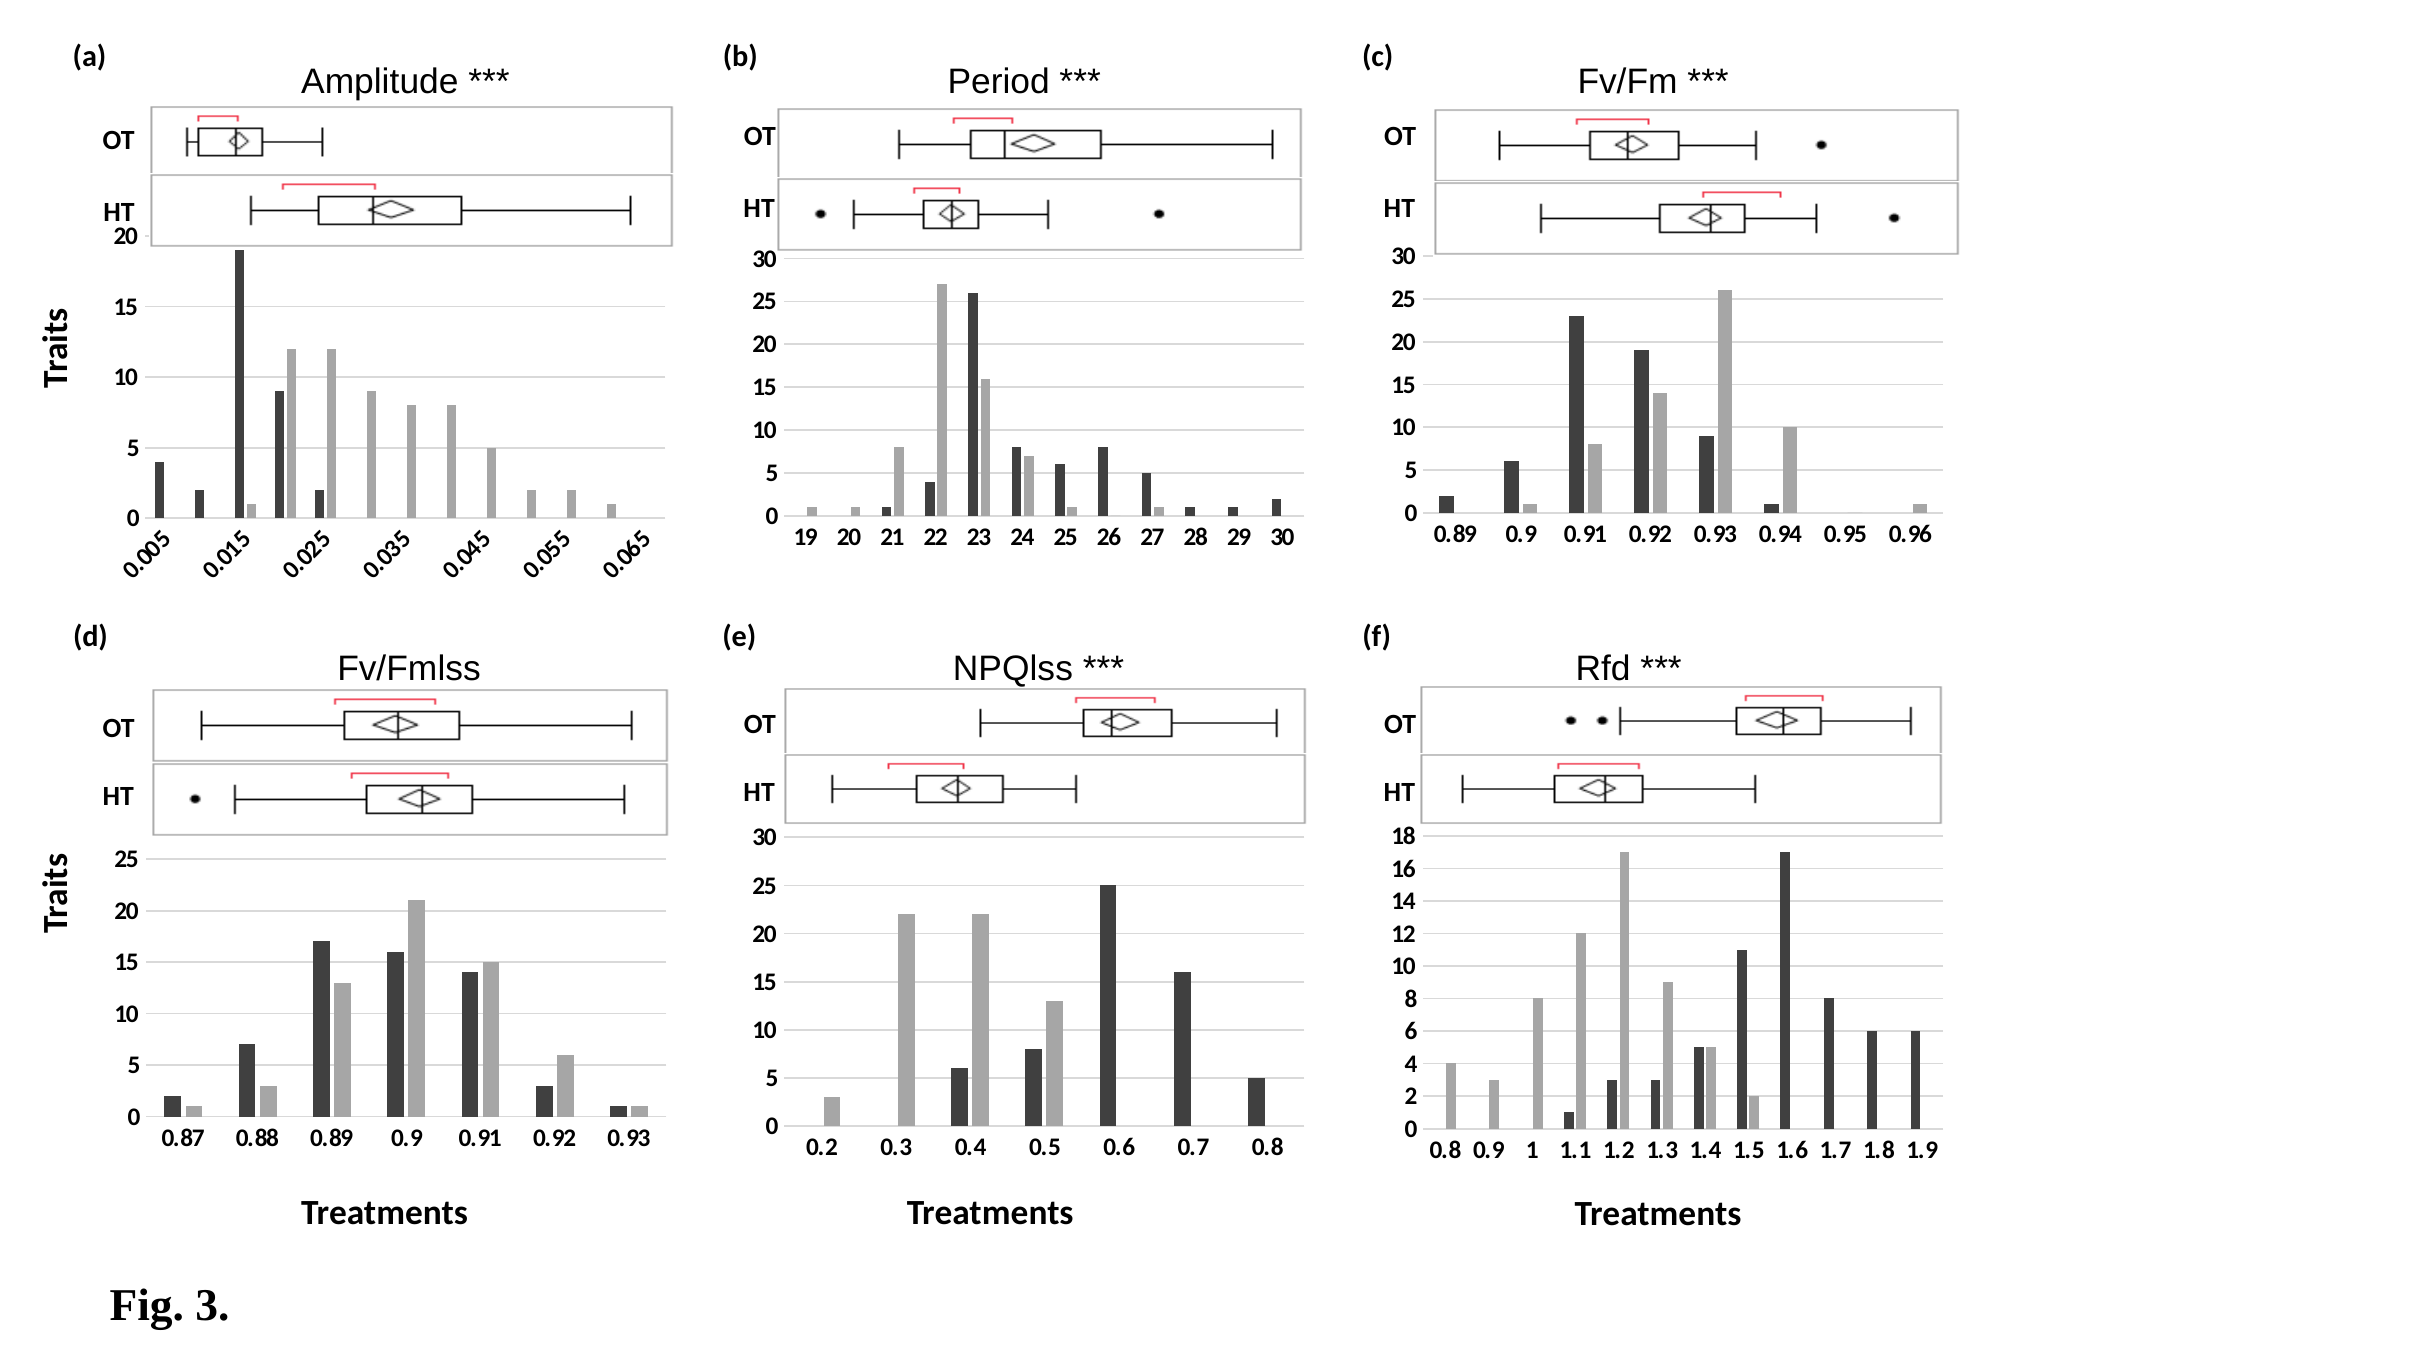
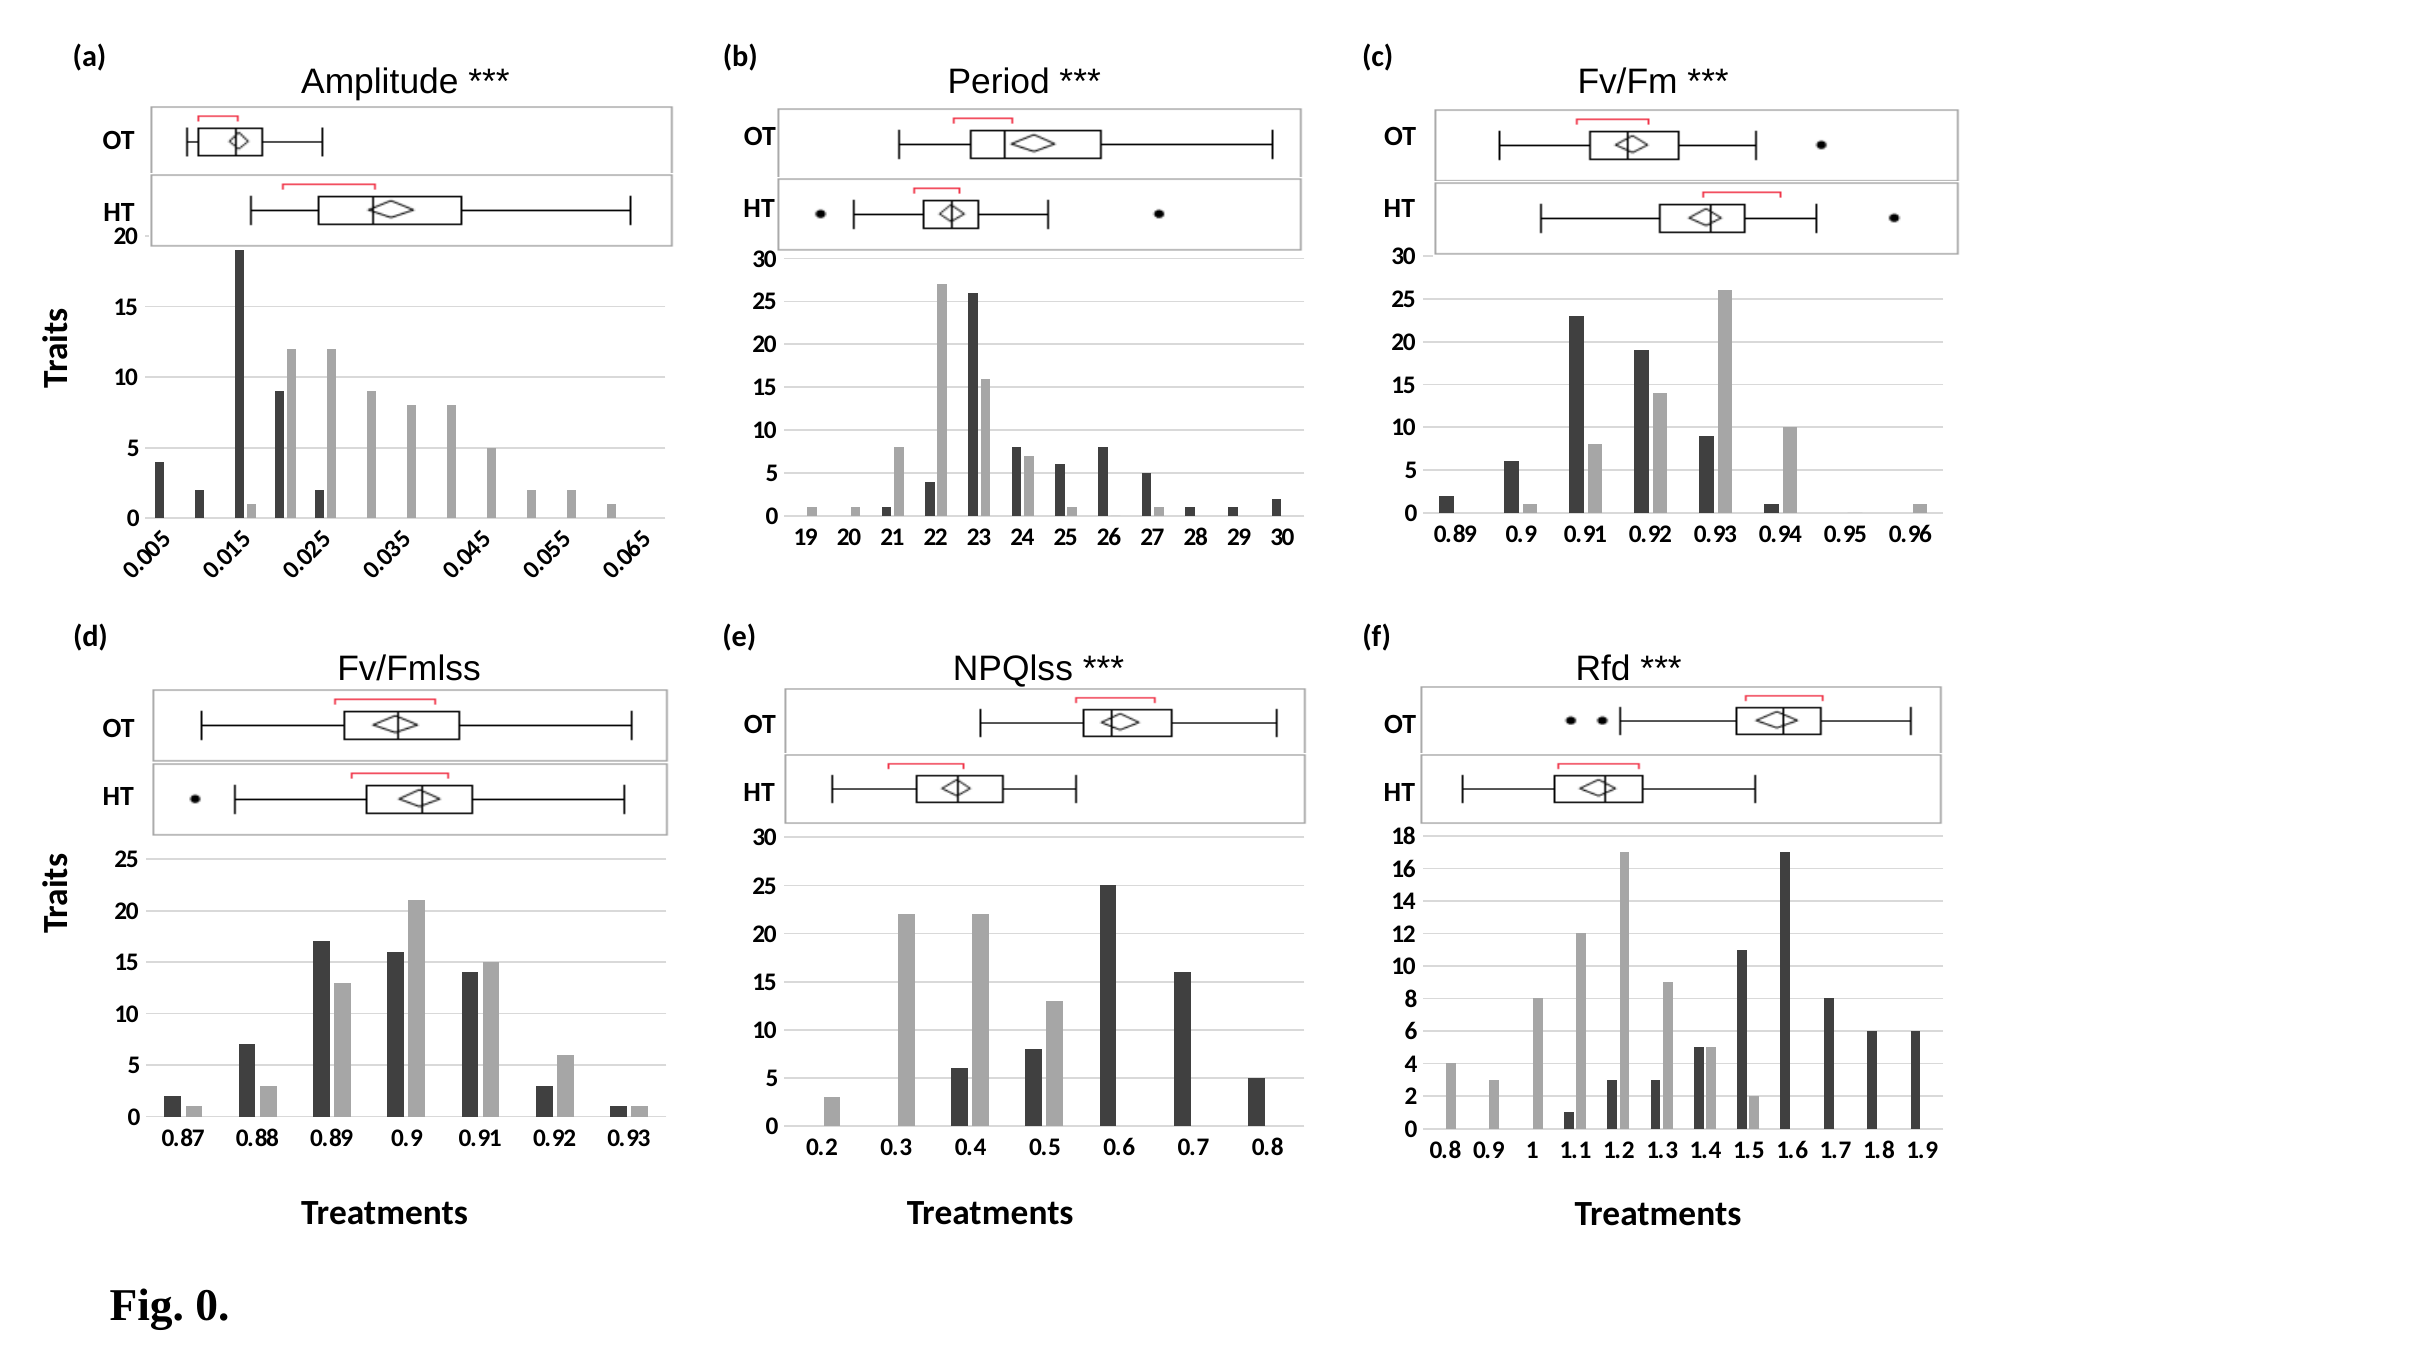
Fig 3: 3 -> 0
